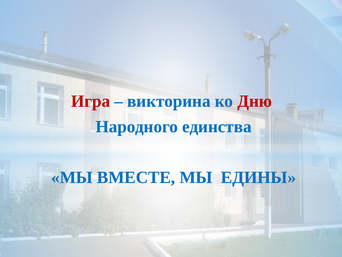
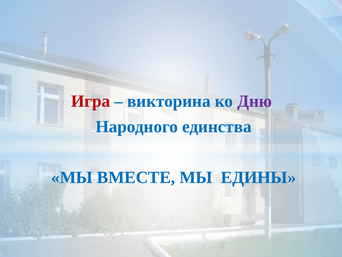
Дню colour: red -> purple
